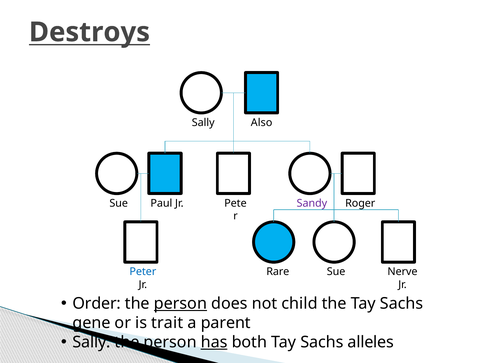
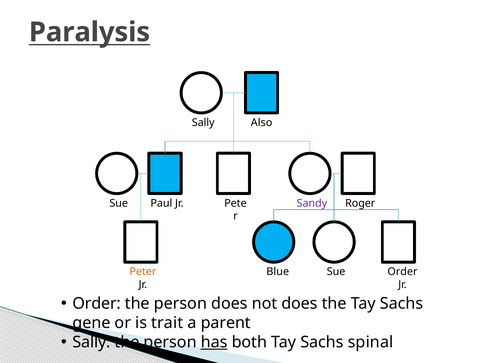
Destroys: Destroys -> Paralysis
Peter colour: blue -> orange
Rare: Rare -> Blue
Sue Nerve: Nerve -> Order
person at (180, 303) underline: present -> none
not child: child -> does
alleles: alleles -> spinal
